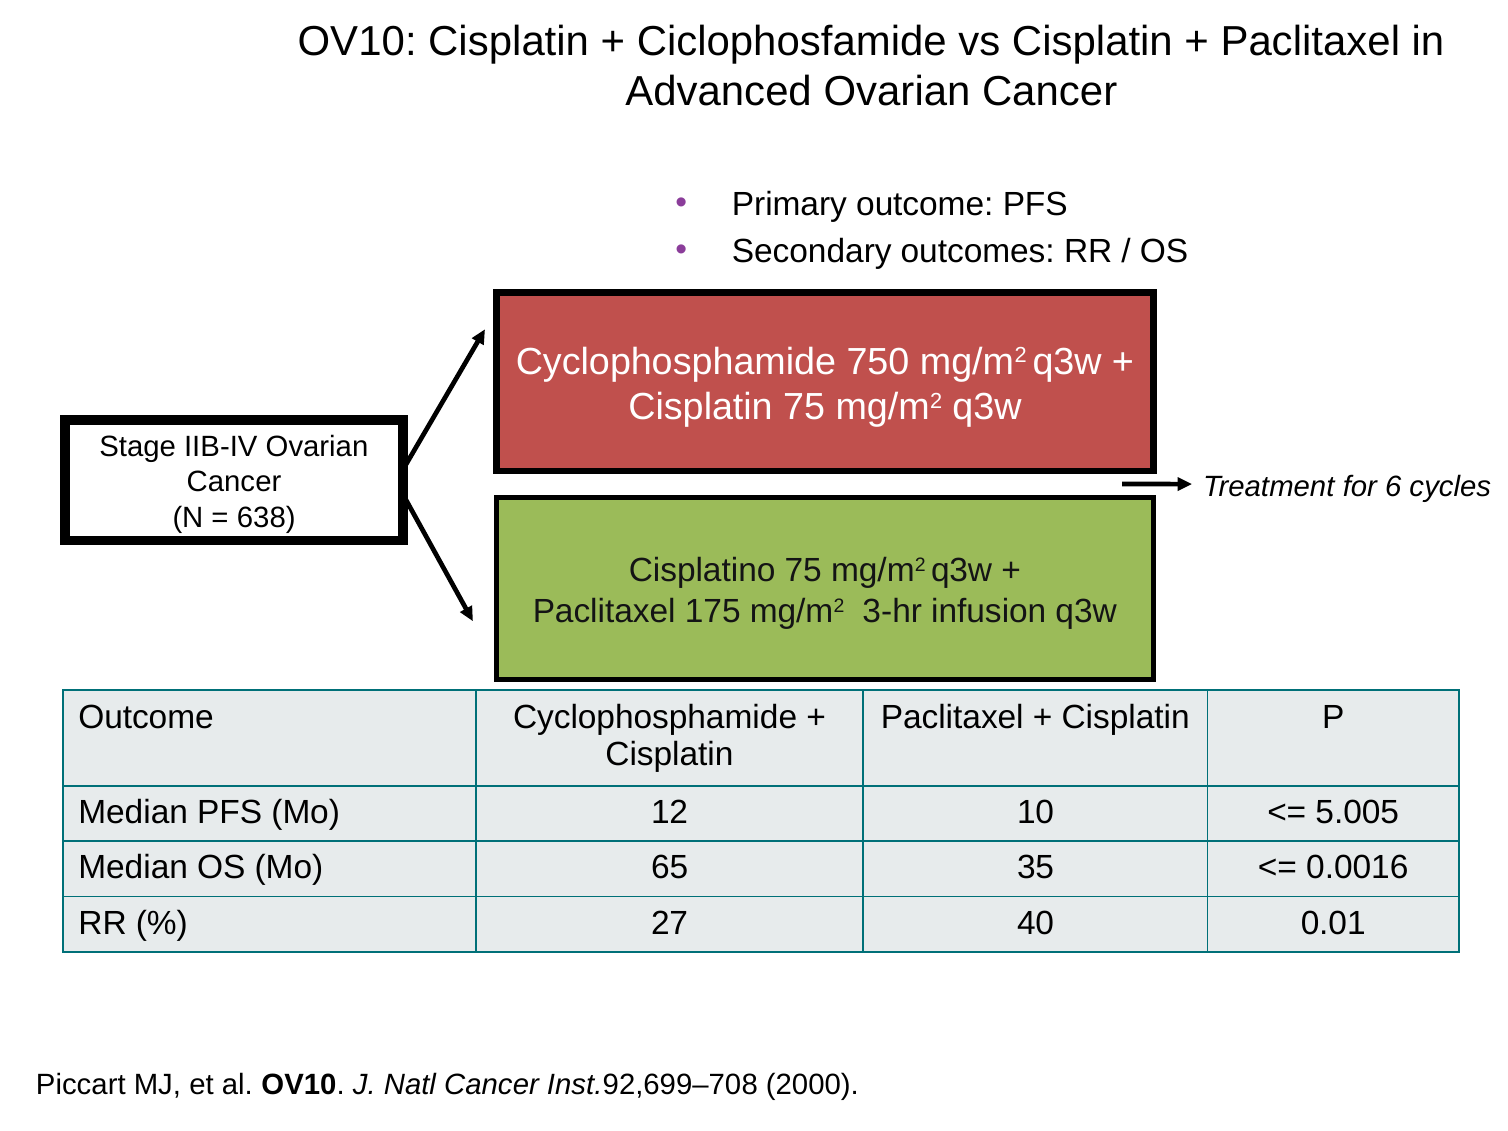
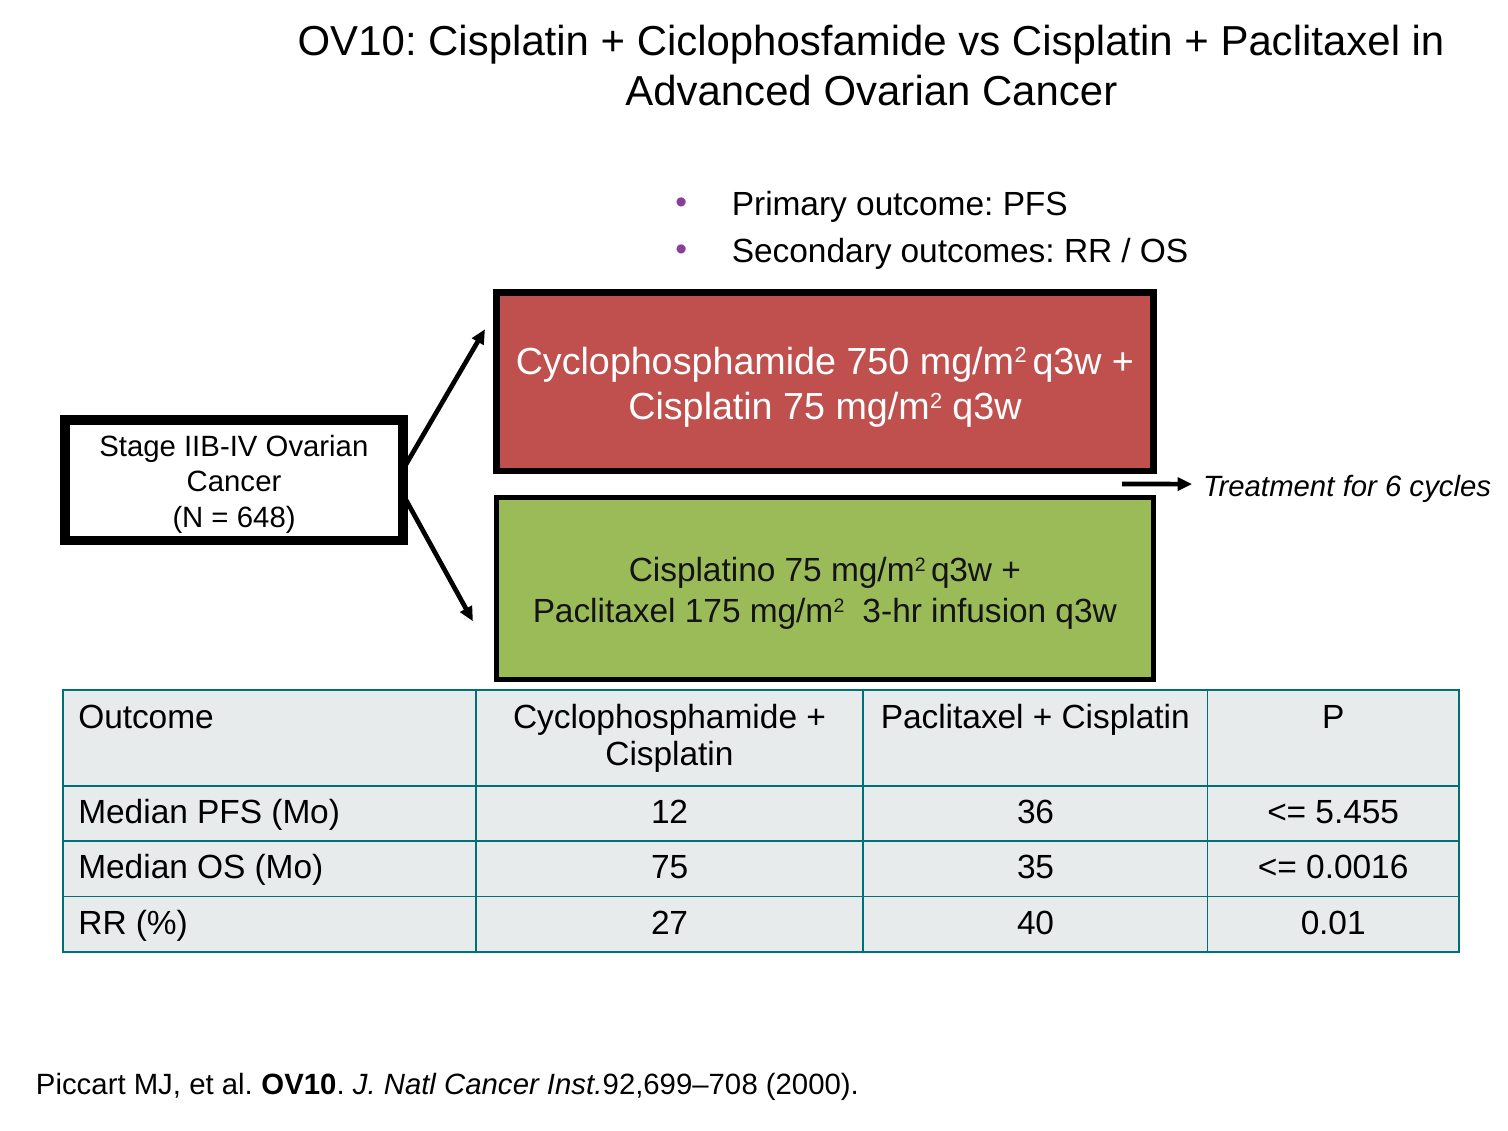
638: 638 -> 648
10: 10 -> 36
5.005: 5.005 -> 5.455
Mo 65: 65 -> 75
